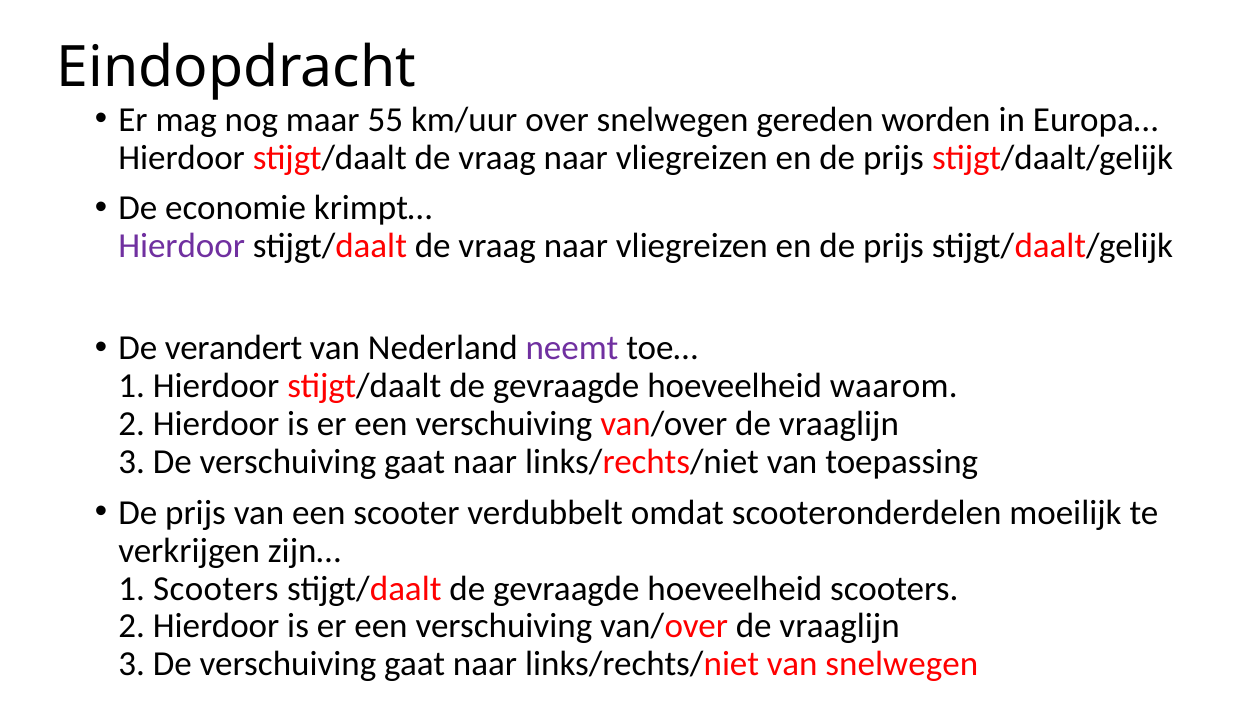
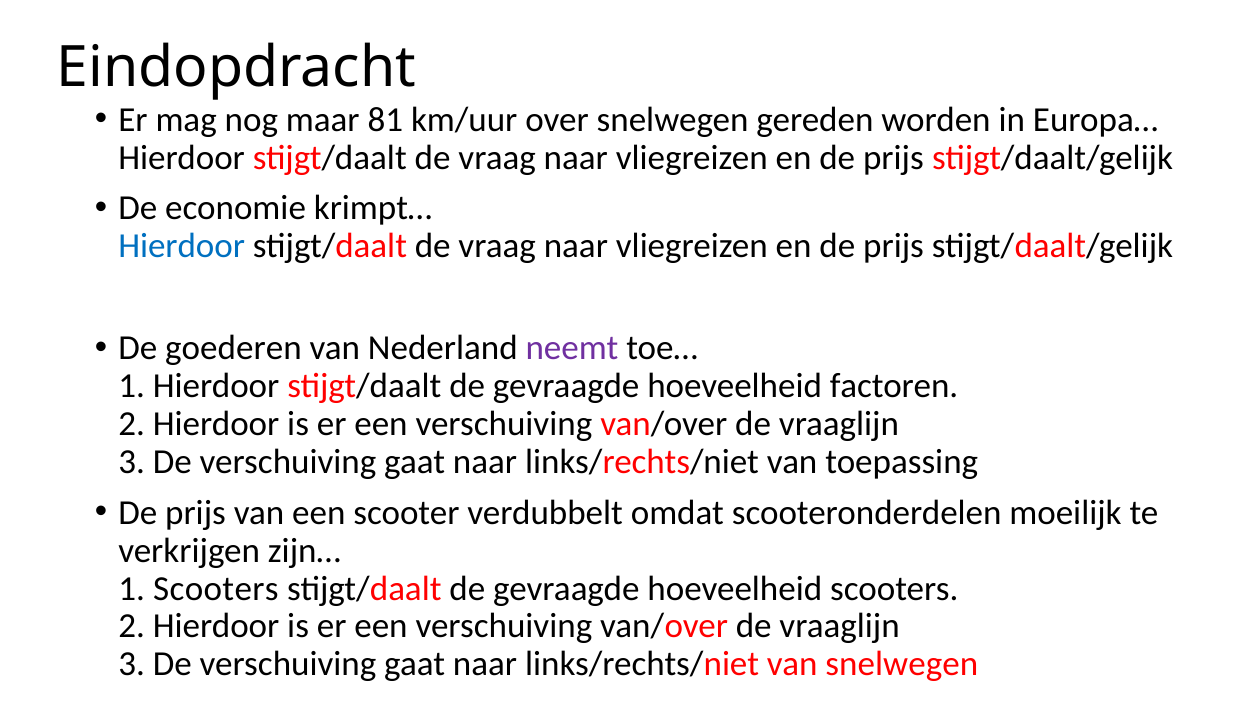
55: 55 -> 81
Hierdoor at (182, 246) colour: purple -> blue
verandert: verandert -> goederen
waarom: waarom -> factoren
